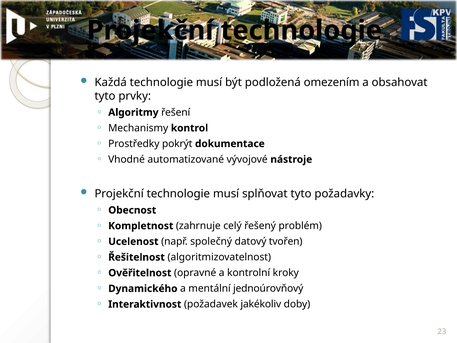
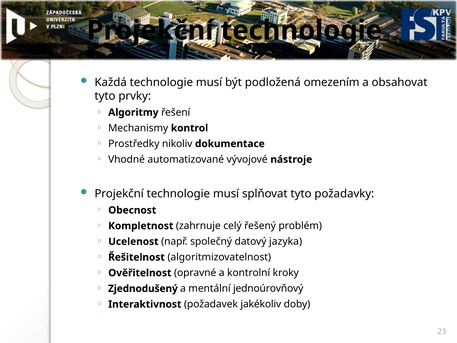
pokrýt: pokrýt -> nikoliv
tvořen: tvořen -> jazyka
Dynamického: Dynamického -> Zjednodušený
